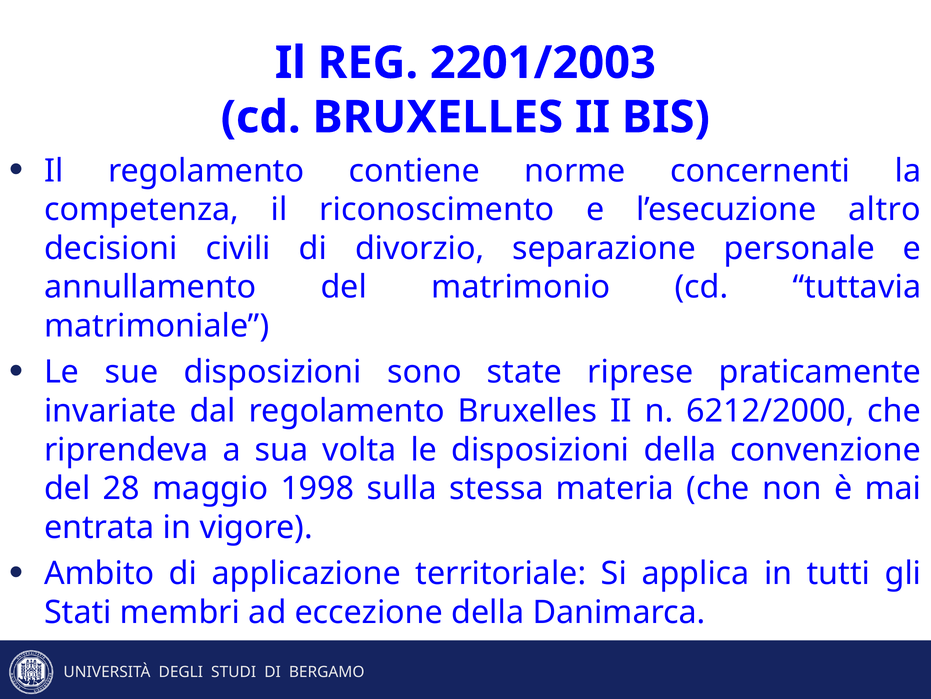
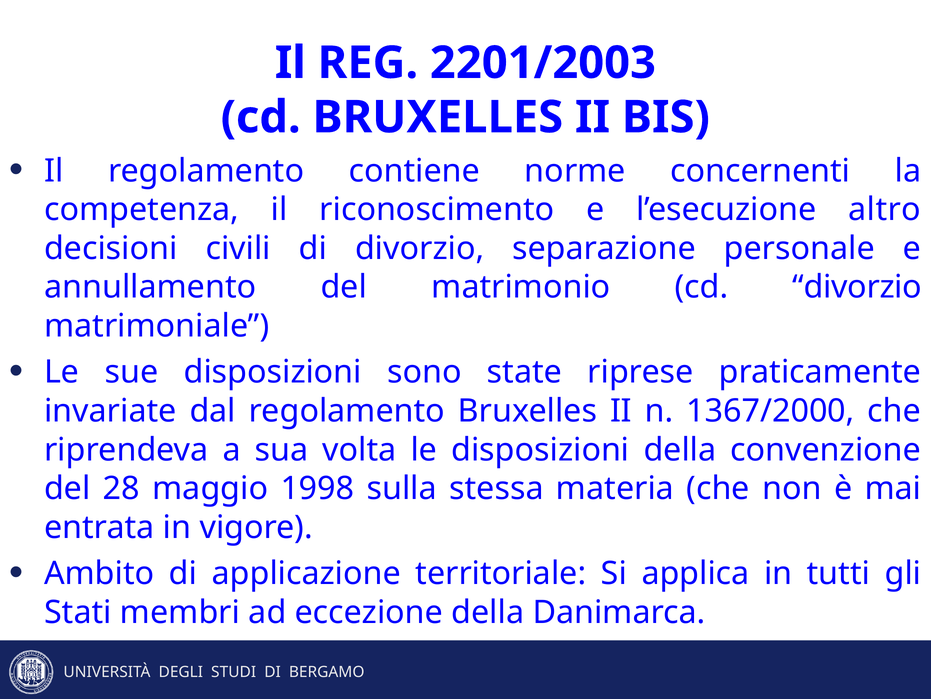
cd tuttavia: tuttavia -> divorzio
6212/2000: 6212/2000 -> 1367/2000
